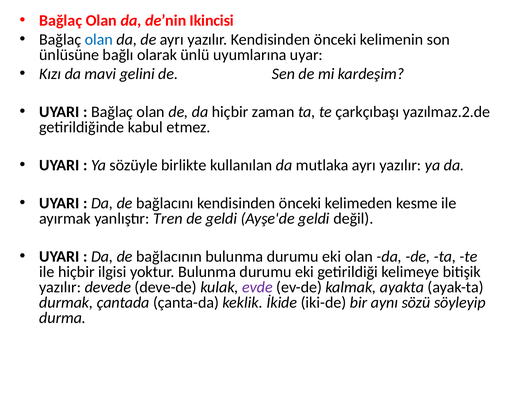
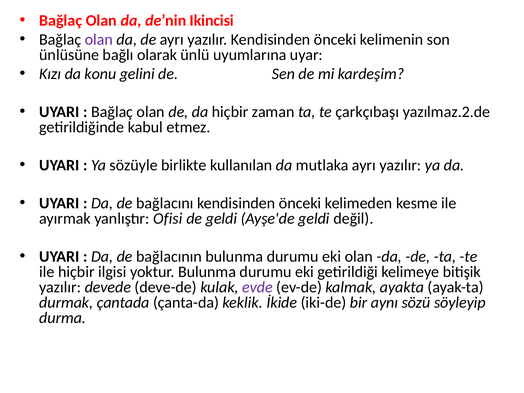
olan at (99, 39) colour: blue -> purple
mavi: mavi -> konu
Tren: Tren -> Ofisi
